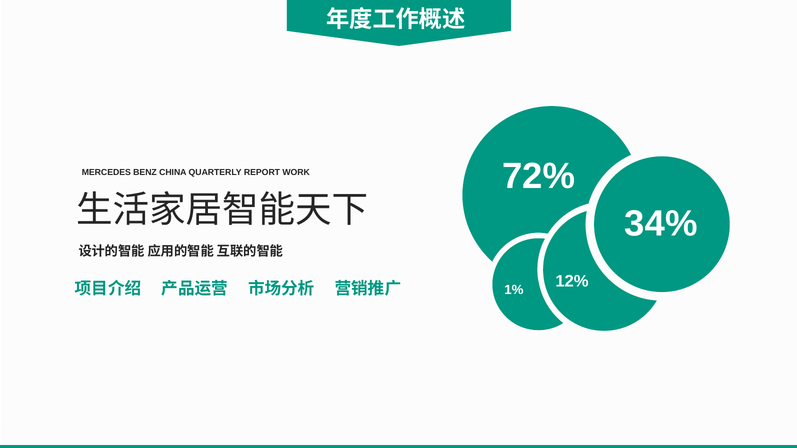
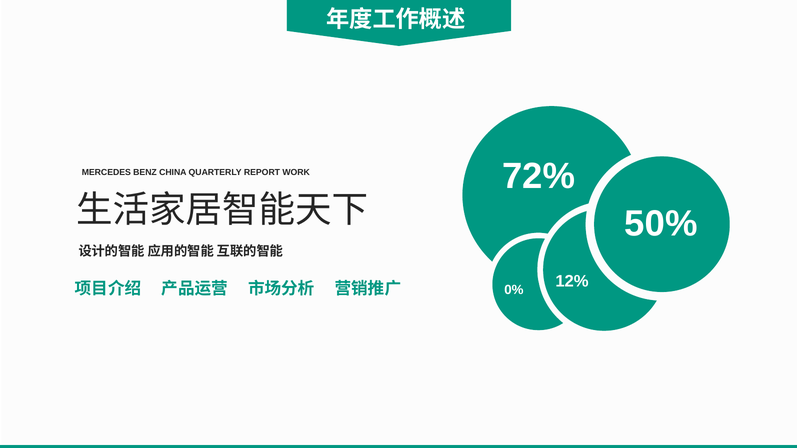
34%: 34% -> 50%
1%: 1% -> 0%
